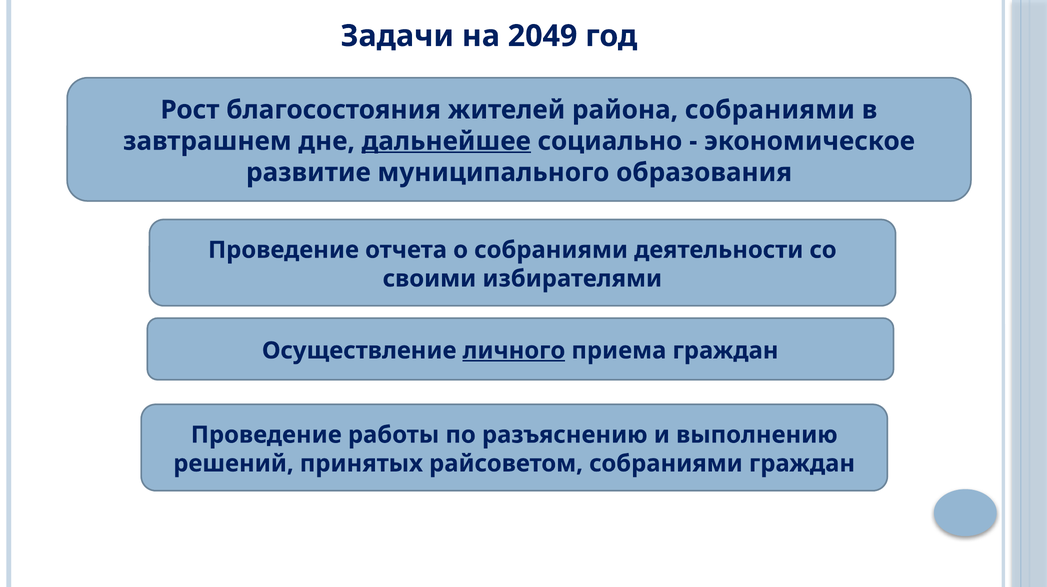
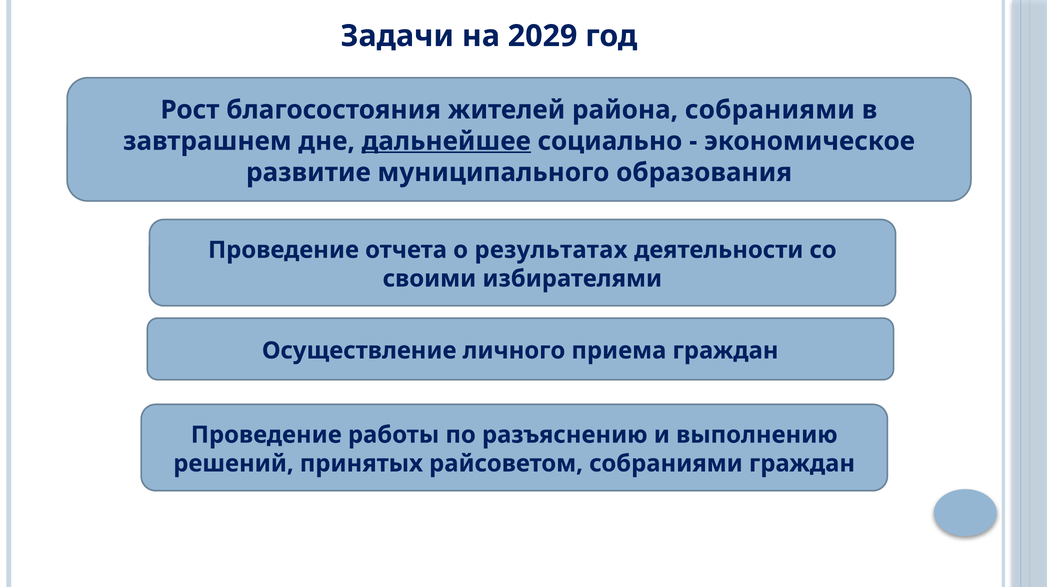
2049: 2049 -> 2029
о собраниями: собраниями -> результатах
личного underline: present -> none
